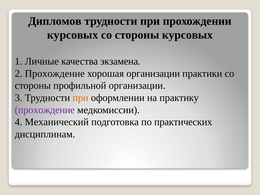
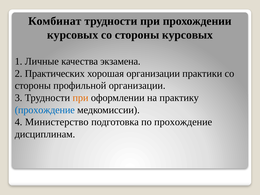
Дипломов: Дипломов -> Комбинат
2 Прохождение: Прохождение -> Практических
прохождение at (45, 110) colour: purple -> blue
Механический: Механический -> Министерство
по практических: практических -> прохождение
